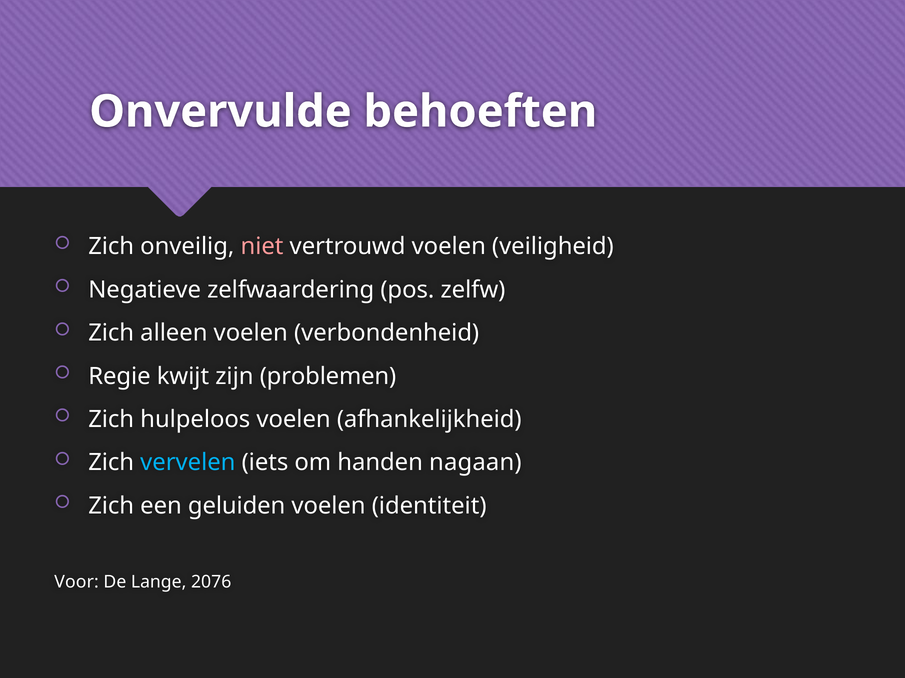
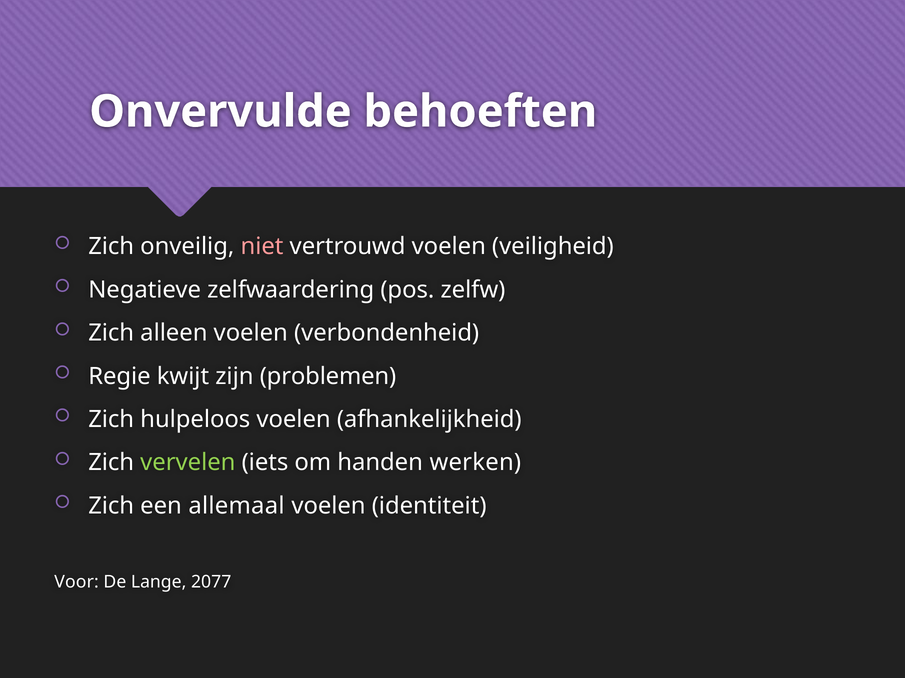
vervelen colour: light blue -> light green
nagaan: nagaan -> werken
geluiden: geluiden -> allemaal
2076: 2076 -> 2077
